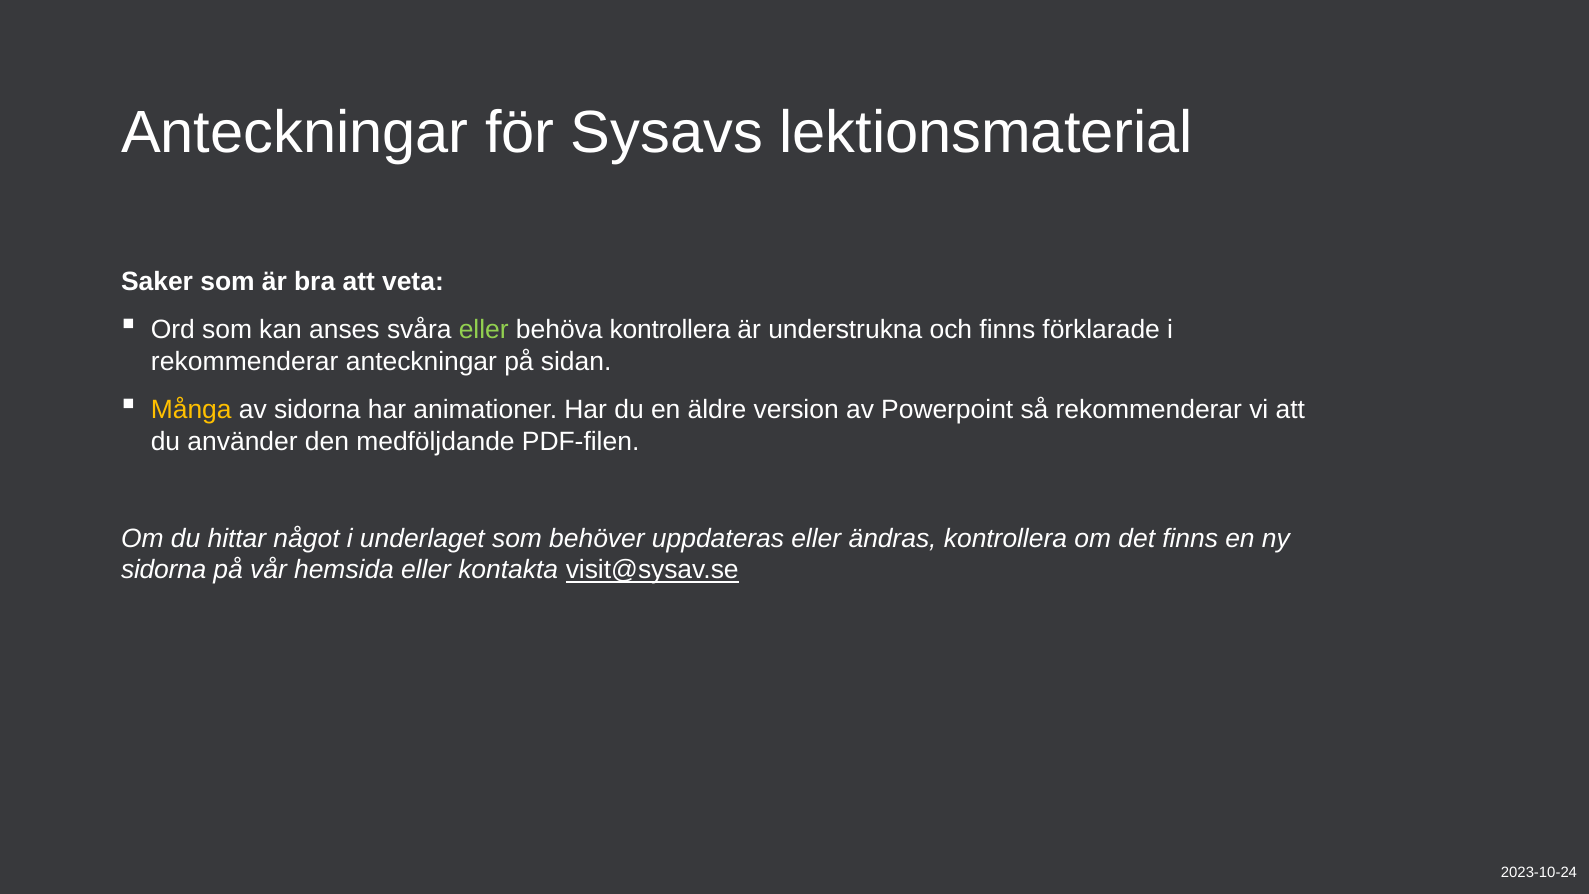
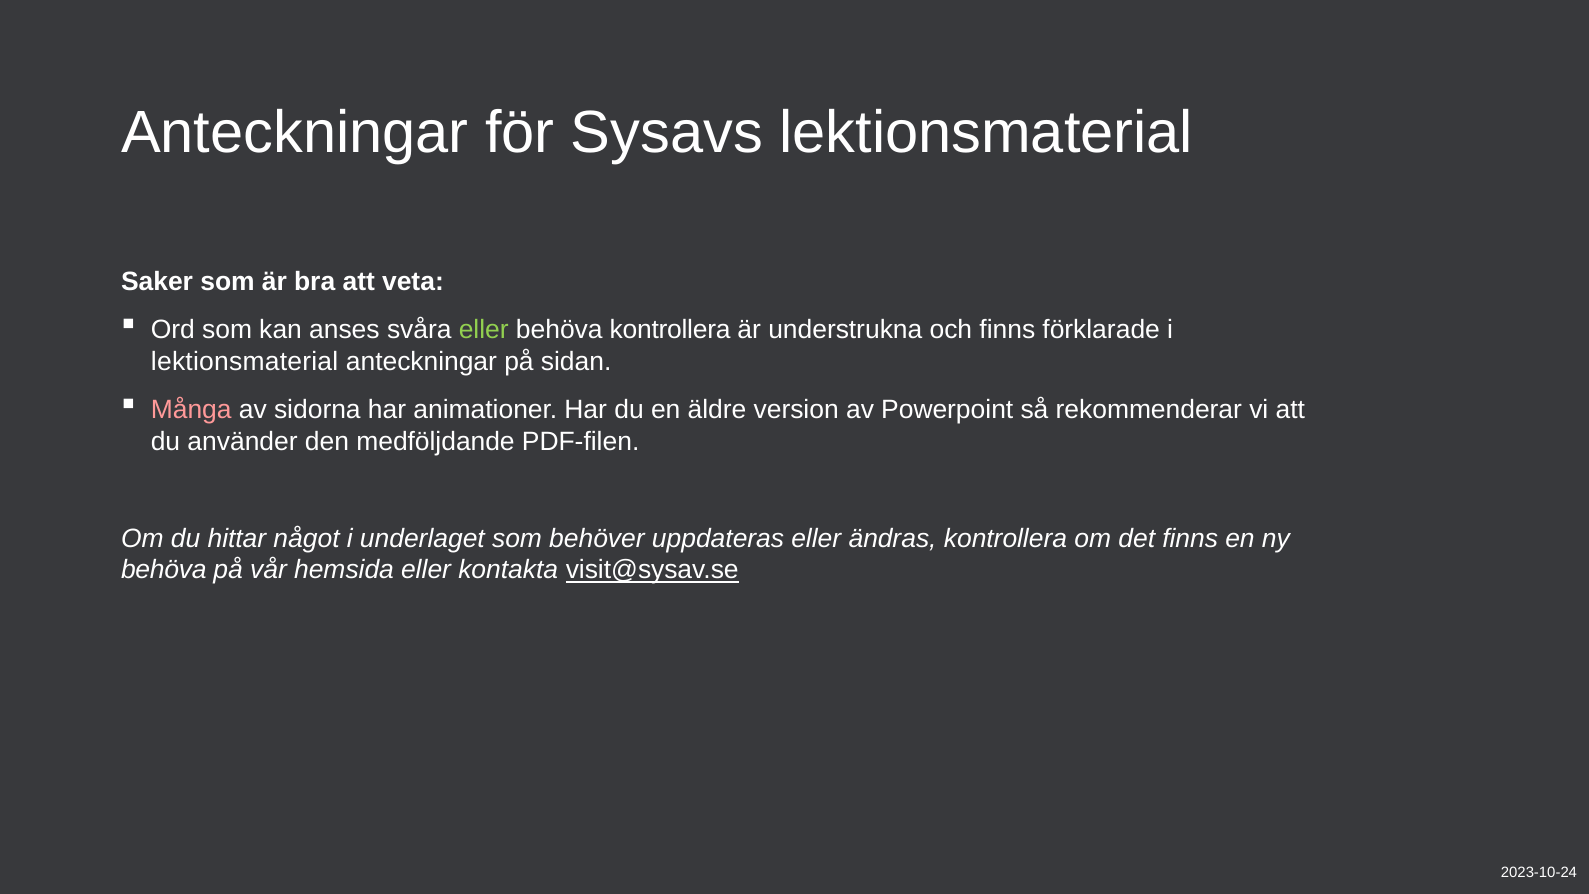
rekommenderar at (245, 361): rekommenderar -> lektionsmaterial
Många colour: yellow -> pink
sidorna at (164, 570): sidorna -> behöva
